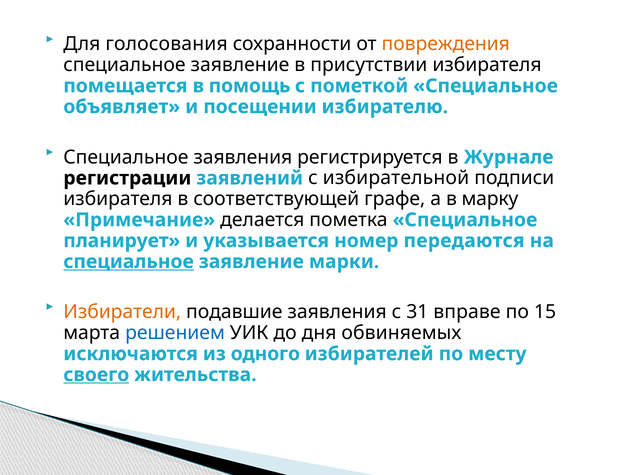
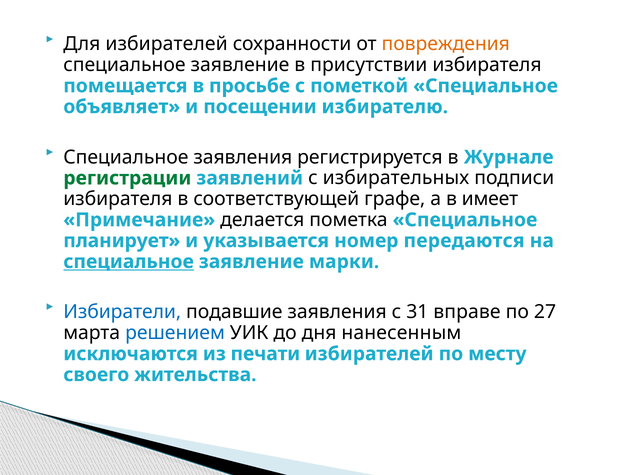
Для голосования: голосования -> избирателей
помощь: помощь -> просьбе
регистрации colour: black -> green
избирательной: избирательной -> избирательных
марку: марку -> имеет
Избиратели colour: orange -> blue
15: 15 -> 27
обвиняемых: обвиняемых -> нанесенным
одного: одного -> печати
своего underline: present -> none
